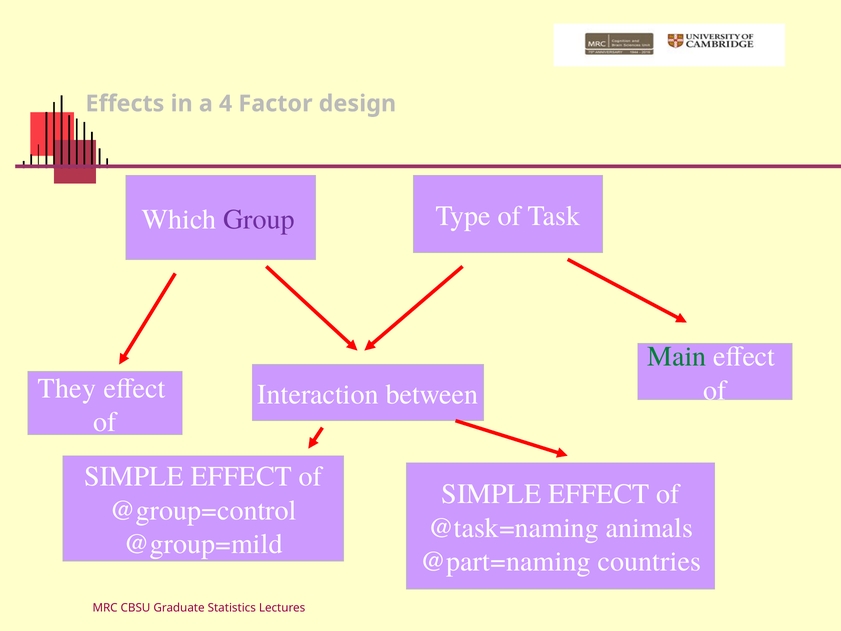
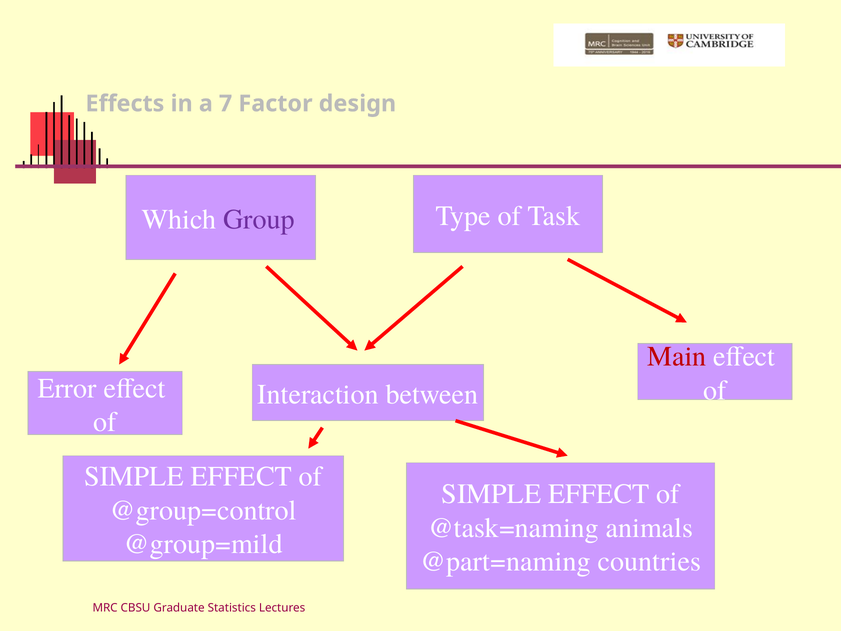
4: 4 -> 7
Main colour: green -> red
They: They -> Error
